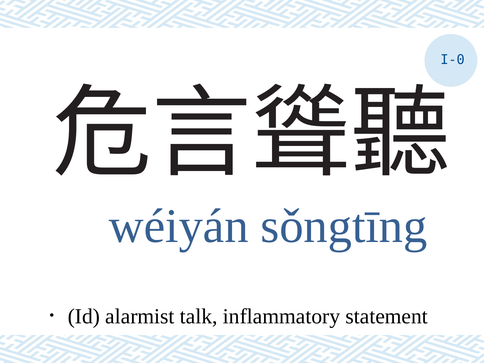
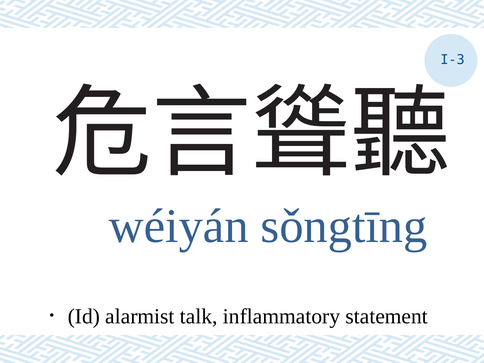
I-0: I-0 -> I-3
